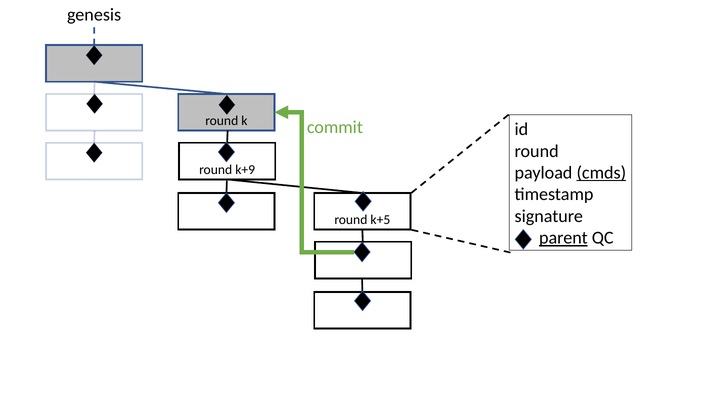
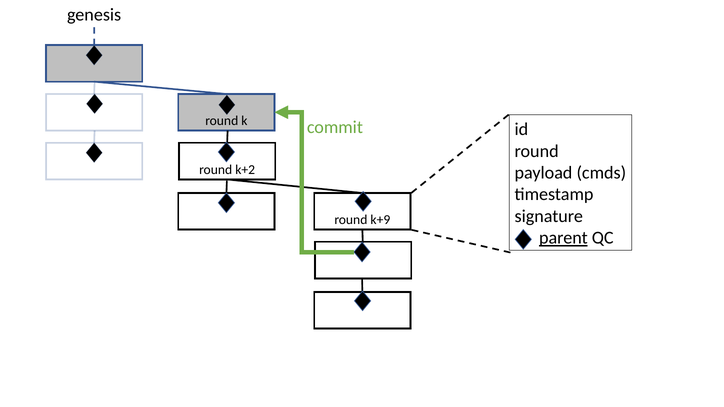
k+9: k+9 -> k+2
cmds underline: present -> none
k+5: k+5 -> k+9
